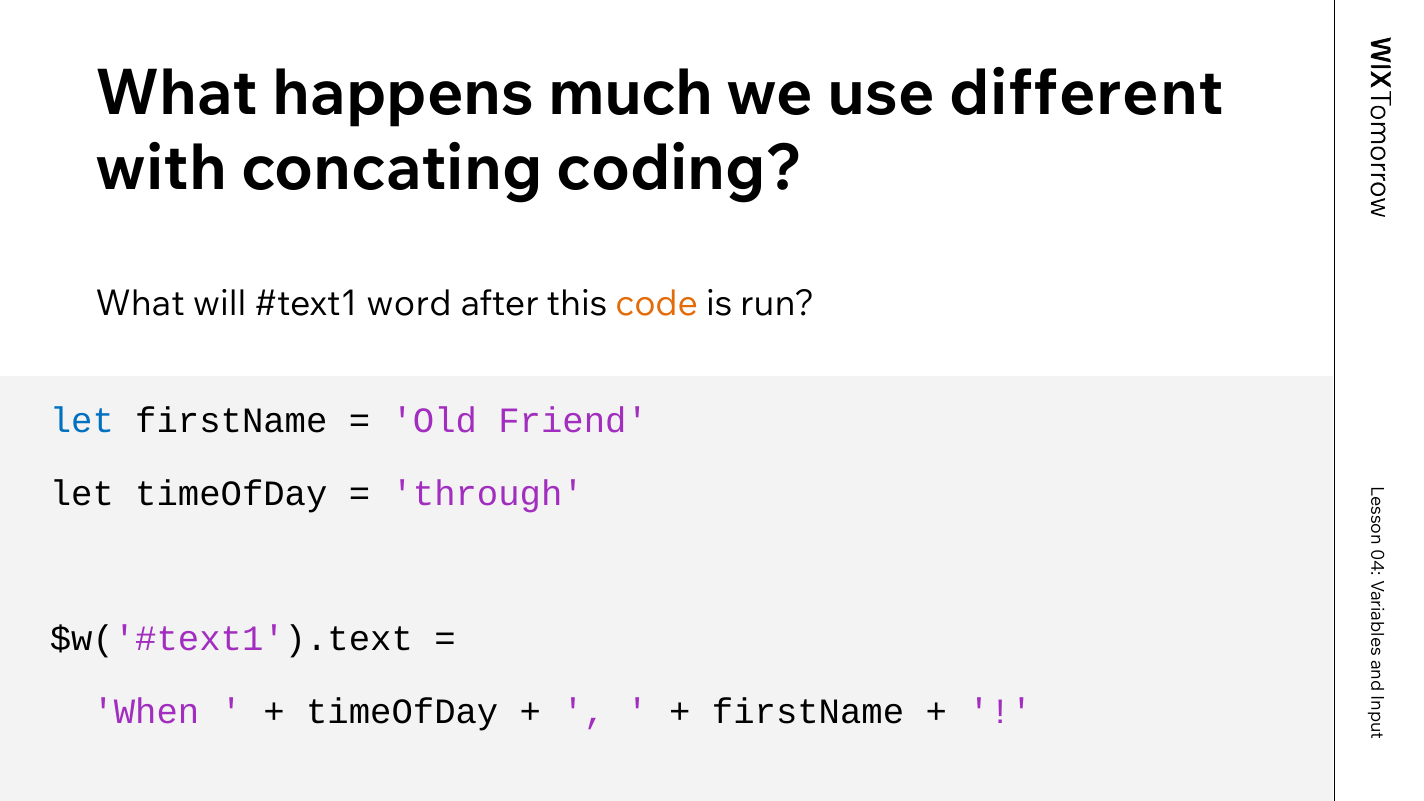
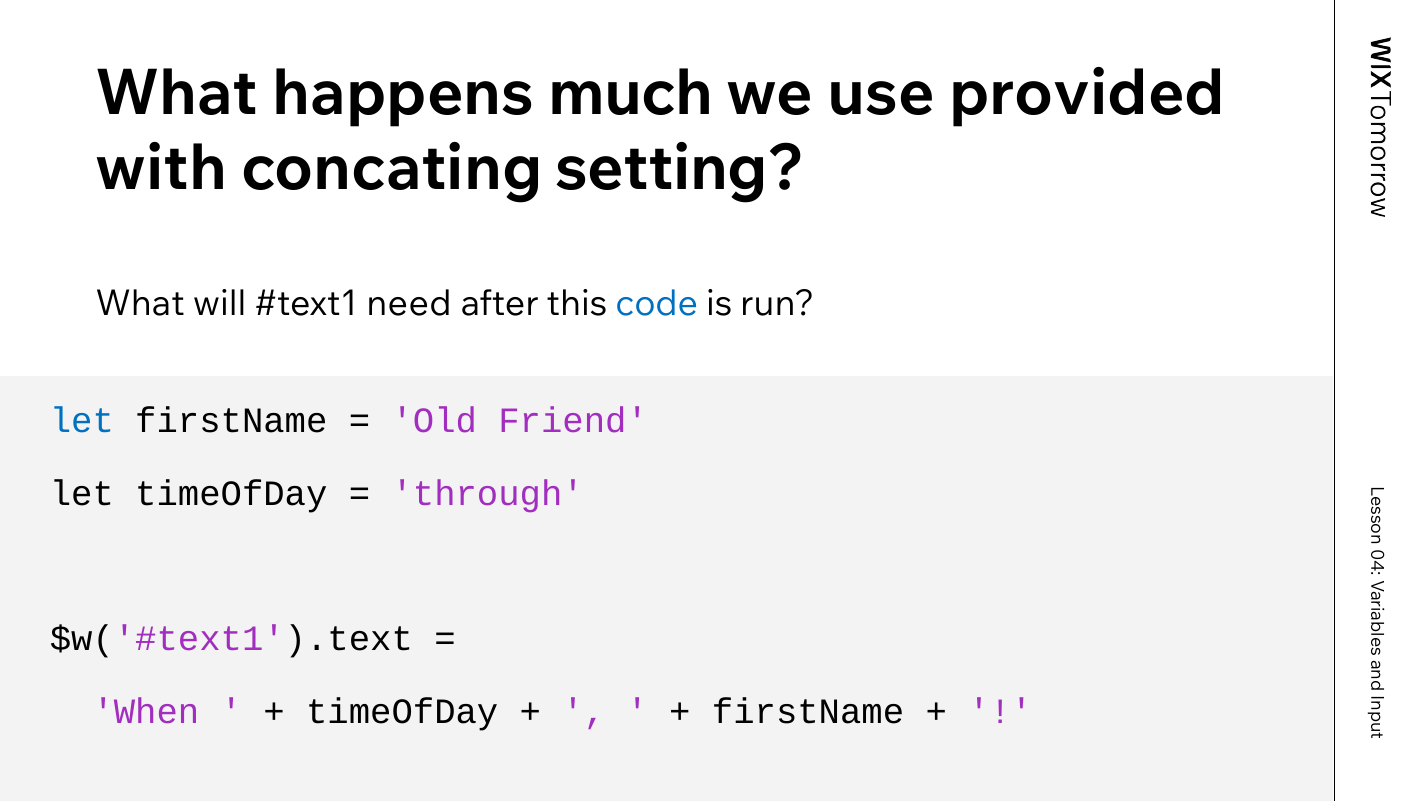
different: different -> provided
coding: coding -> setting
word: word -> need
code colour: orange -> blue
